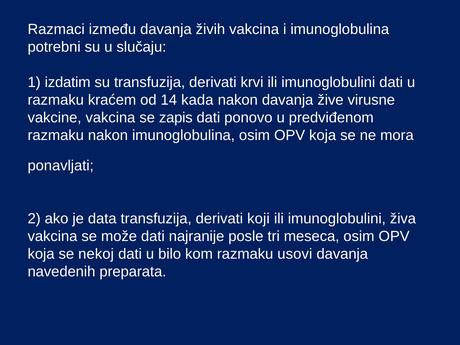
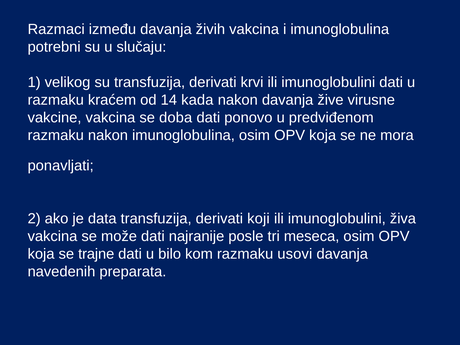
izdatim: izdatim -> velikog
zapis: zapis -> doba
nekoj: nekoj -> trajne
